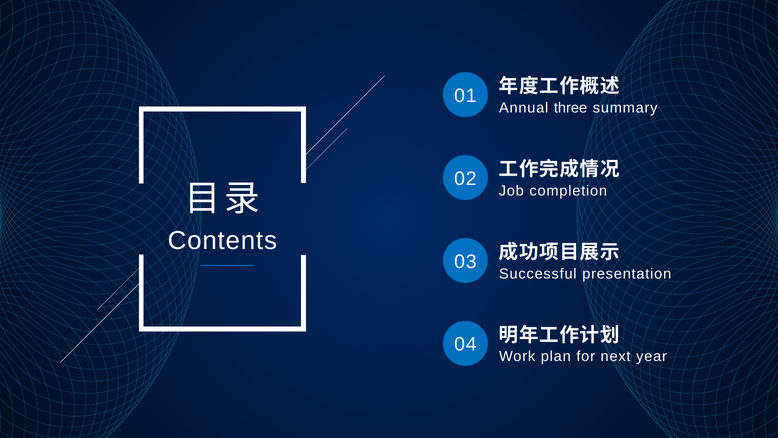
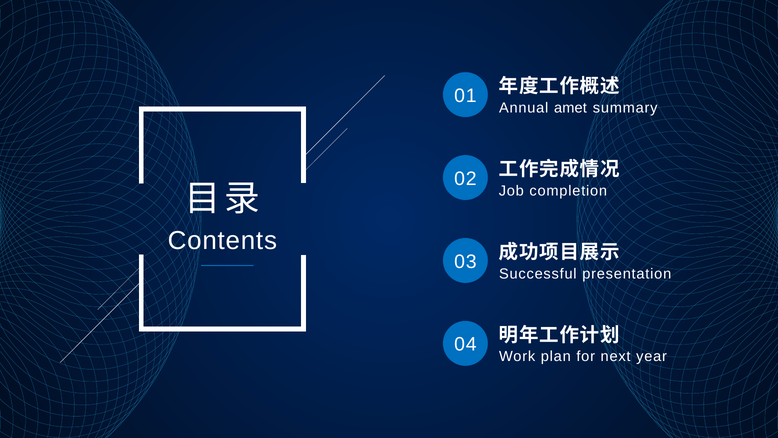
three: three -> amet
